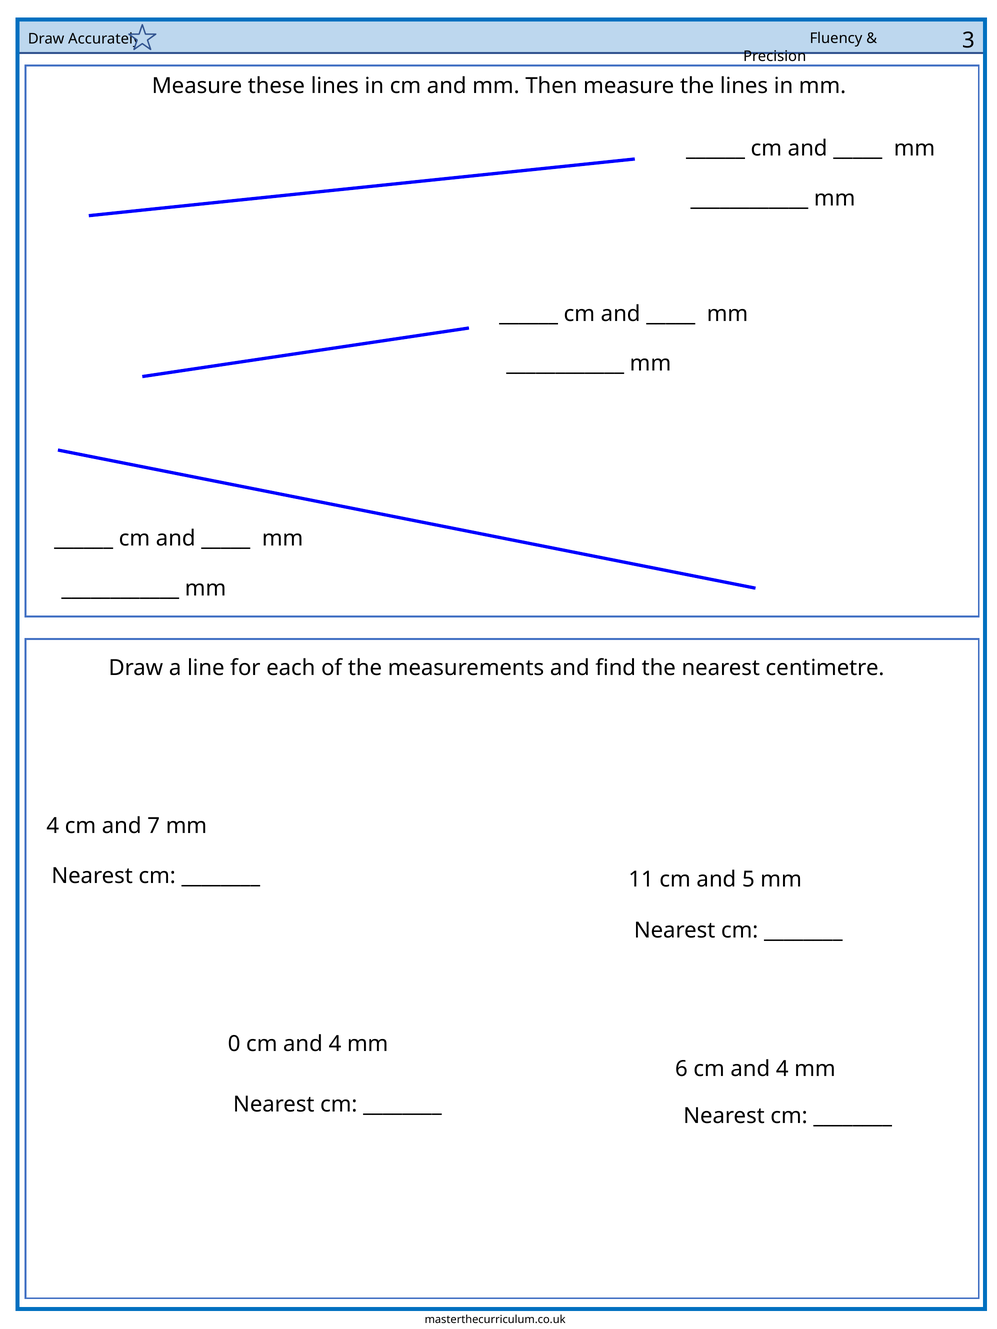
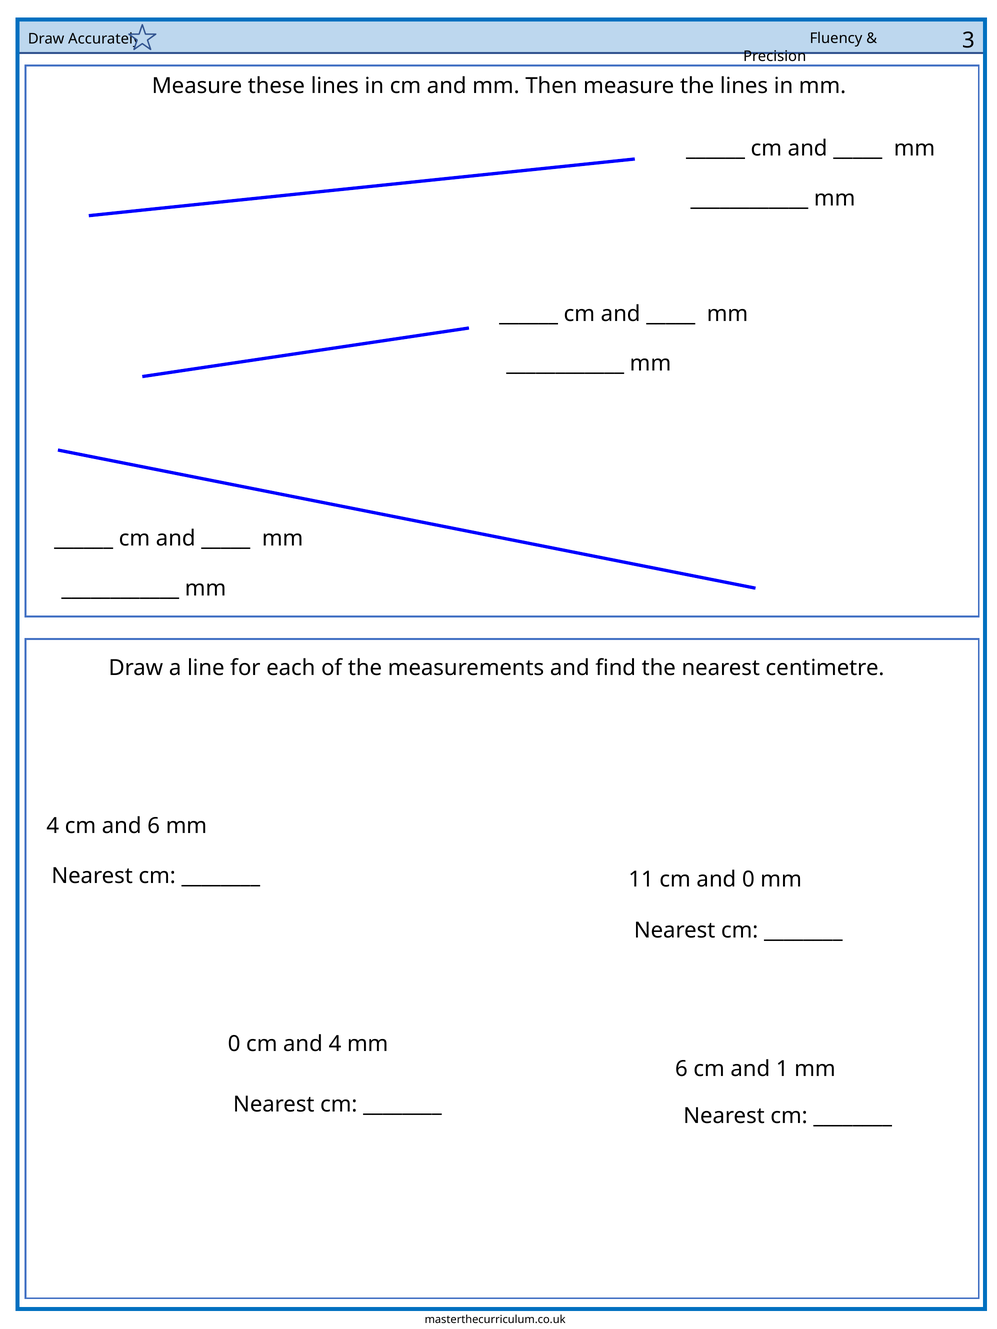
and 7: 7 -> 6
and 5: 5 -> 0
6 cm and 4: 4 -> 1
